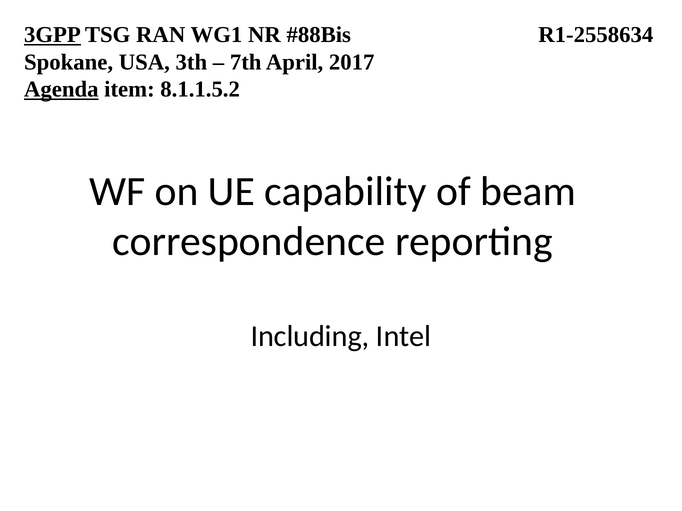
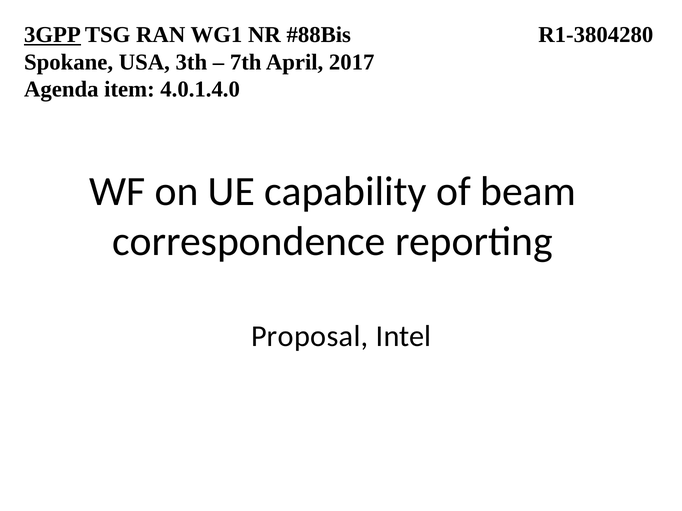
R1-2558634: R1-2558634 -> R1-3804280
Agenda underline: present -> none
8.1.1.5.2: 8.1.1.5.2 -> 4.0.1.4.0
Including: Including -> Proposal
